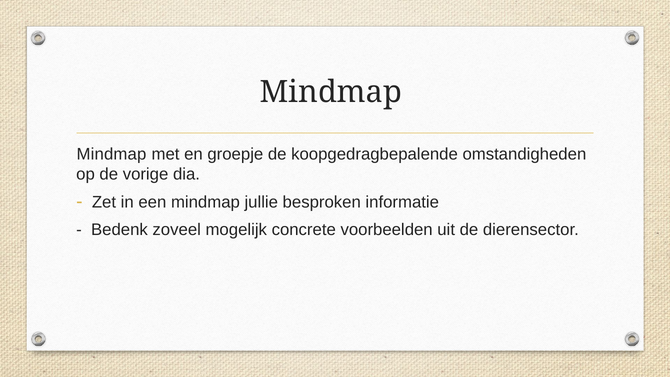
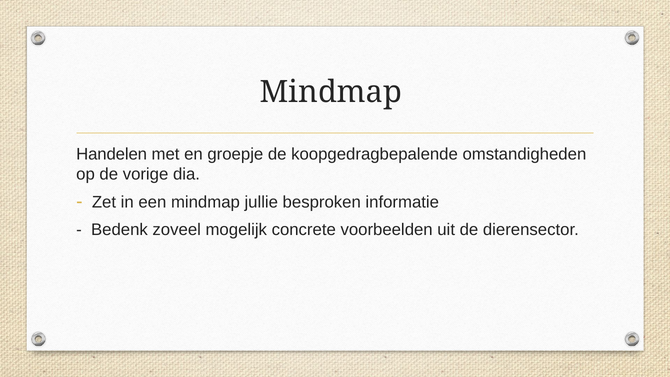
Mindmap at (111, 154): Mindmap -> Handelen
